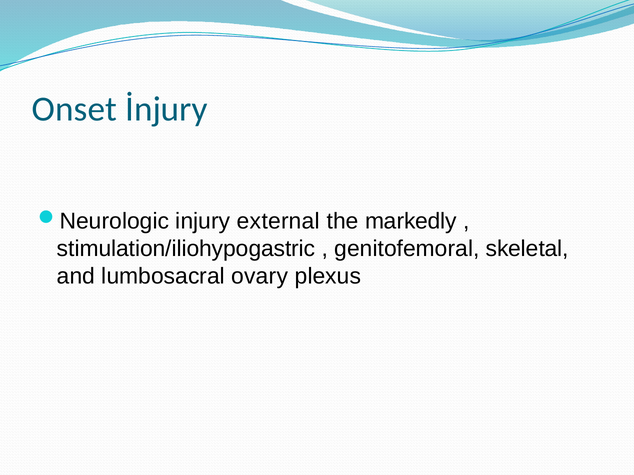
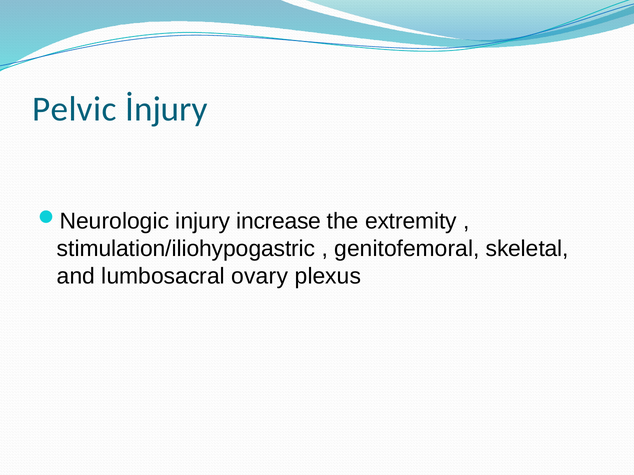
Onset: Onset -> Pelvic
external: external -> increase
markedly: markedly -> extremity
